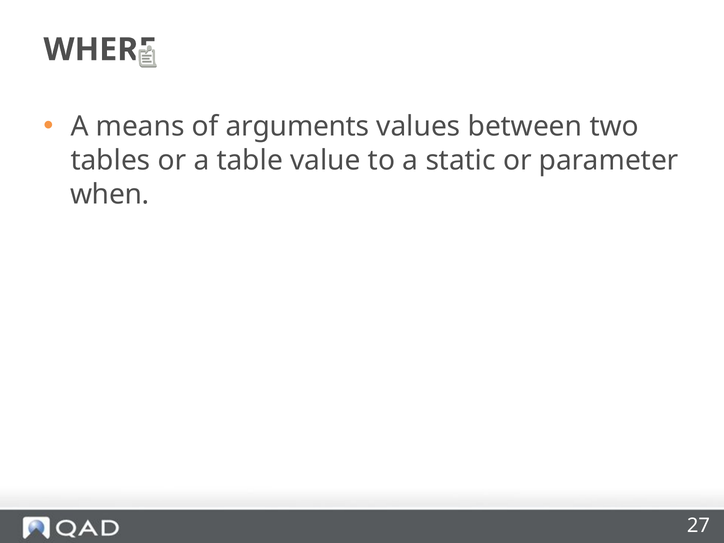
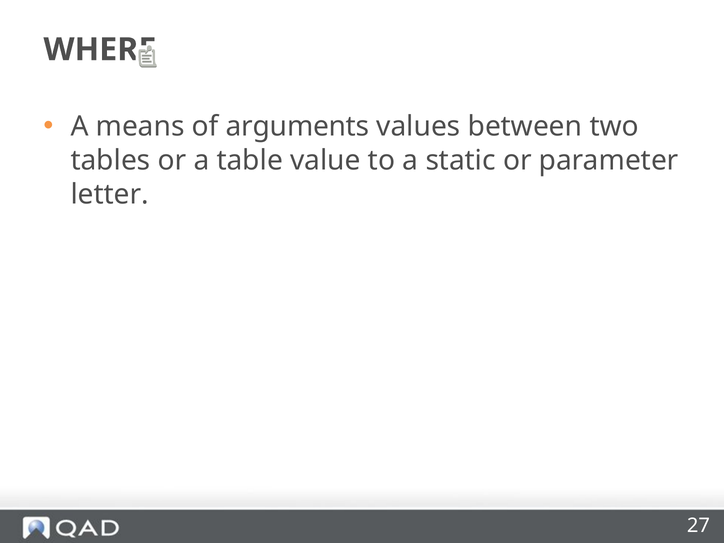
when: when -> letter
